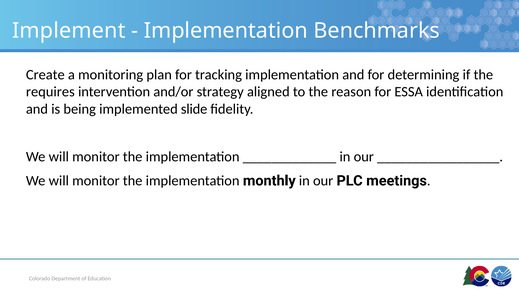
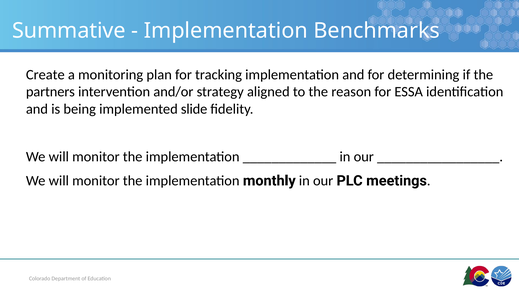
Implement: Implement -> Summative
requires: requires -> partners
